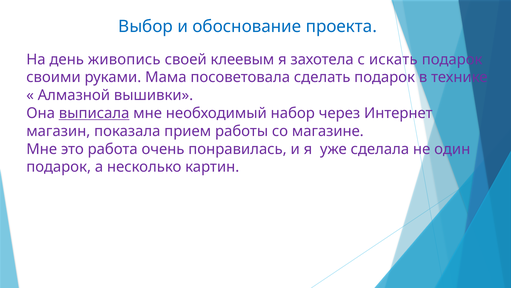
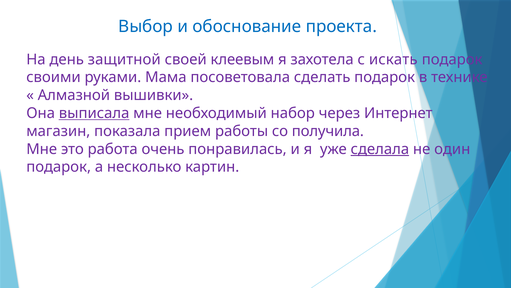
живопись: живопись -> защитной
магазине: магазине -> получила
сделала underline: none -> present
